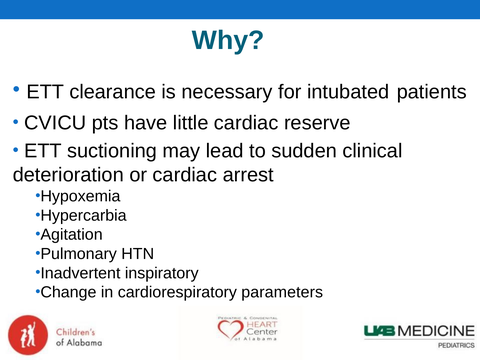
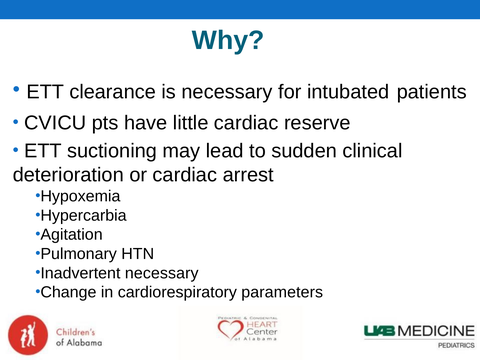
Inadvertent inspiratory: inspiratory -> necessary
